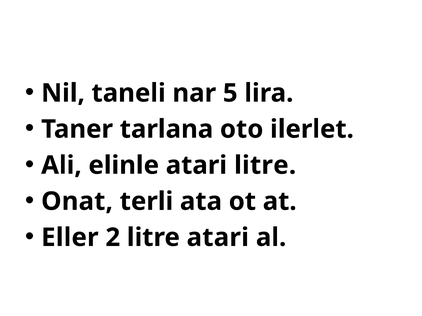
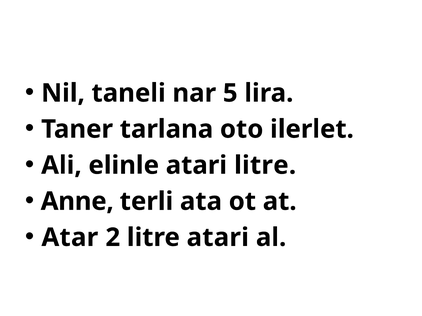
Onat: Onat -> Anne
Eller: Eller -> Atar
